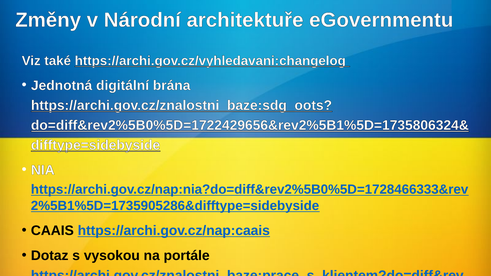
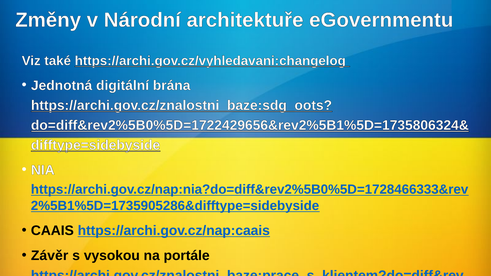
Dotaz: Dotaz -> Závěr
